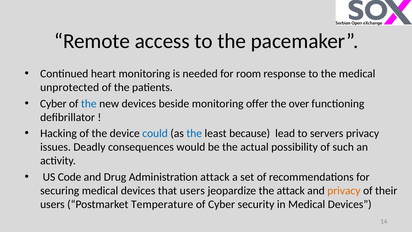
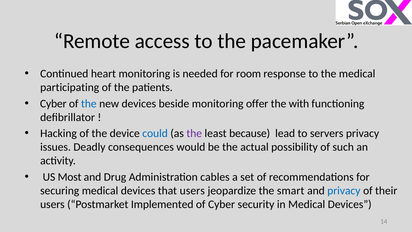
unprotected: unprotected -> participating
over: over -> with
the at (194, 133) colour: blue -> purple
Code: Code -> Most
Administration attack: attack -> cables
the attack: attack -> smart
privacy at (344, 190) colour: orange -> blue
Temperature: Temperature -> Implemented
